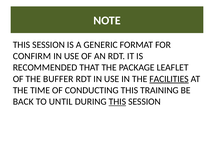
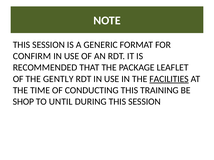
BUFFER: BUFFER -> GENTLY
BACK: BACK -> SHOP
THIS at (117, 102) underline: present -> none
